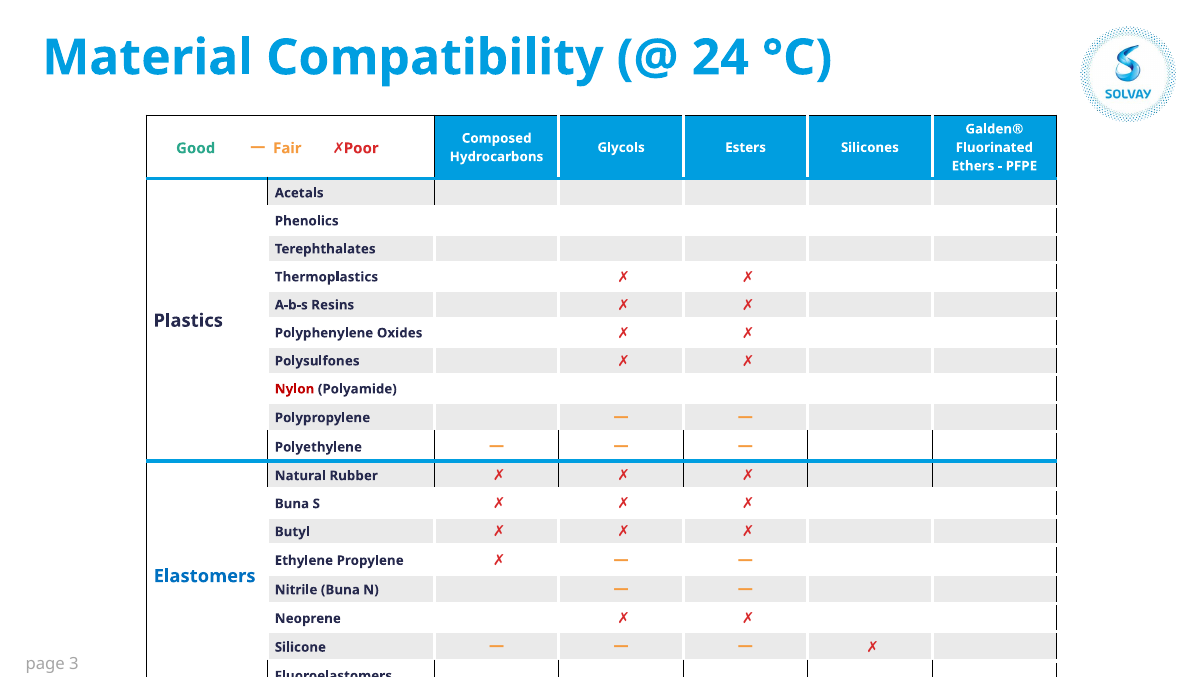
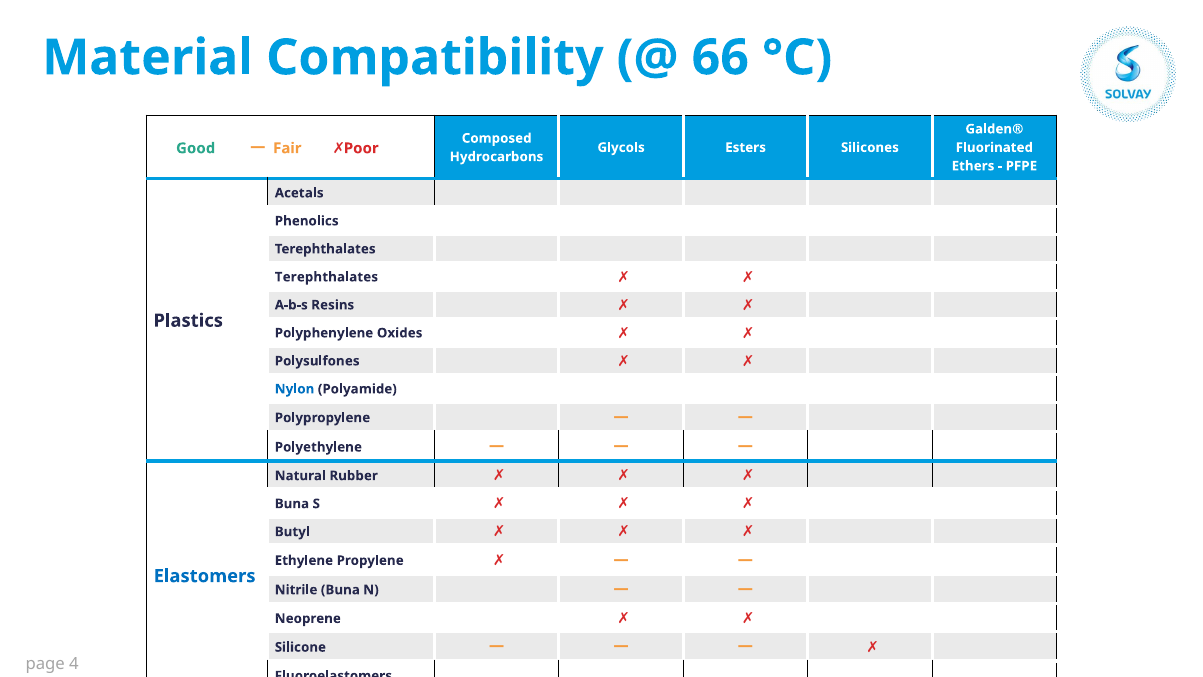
24: 24 -> 66
Thermoplastics at (326, 277): Thermoplastics -> Terephthalates
Nylon colour: red -> blue
3: 3 -> 4
